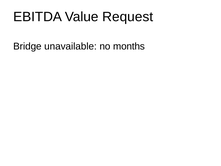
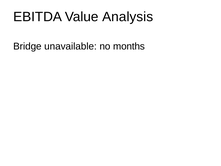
Request: Request -> Analysis
